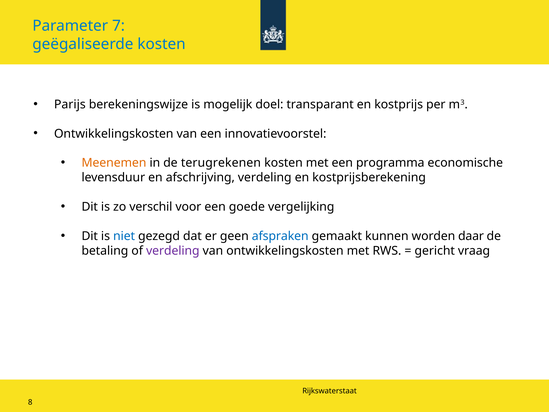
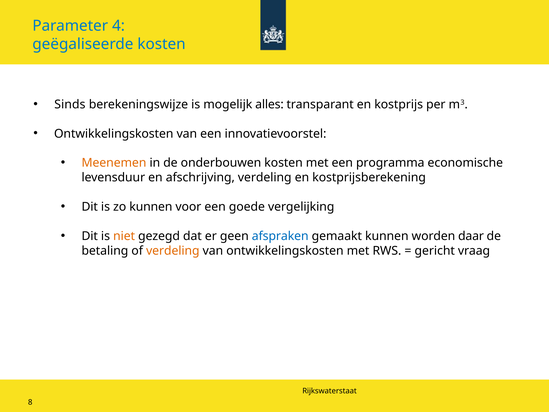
7: 7 -> 4
Parijs: Parijs -> Sinds
doel: doel -> alles
terugrekenen: terugrekenen -> onderbouwen
zo verschil: verschil -> kunnen
niet colour: blue -> orange
verdeling at (173, 251) colour: purple -> orange
